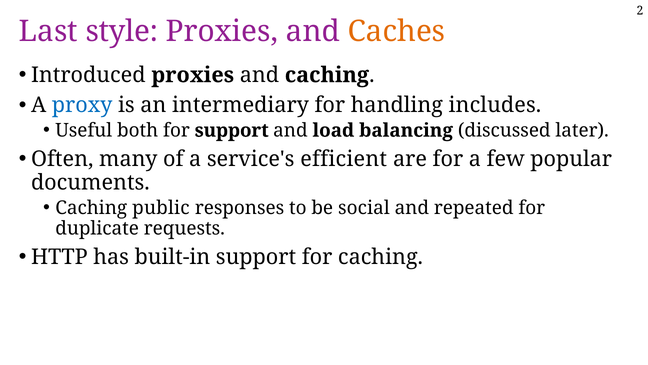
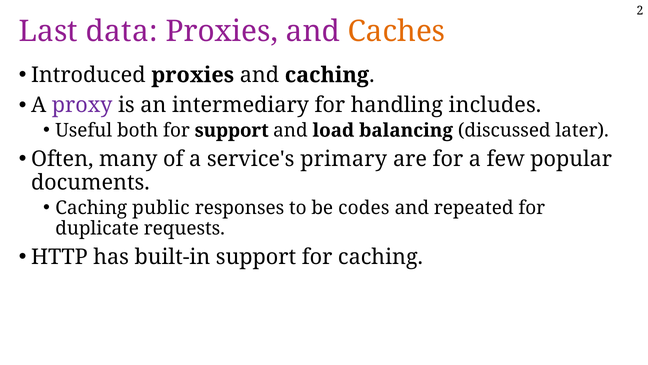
style: style -> data
proxy colour: blue -> purple
efficient: efficient -> primary
social: social -> codes
